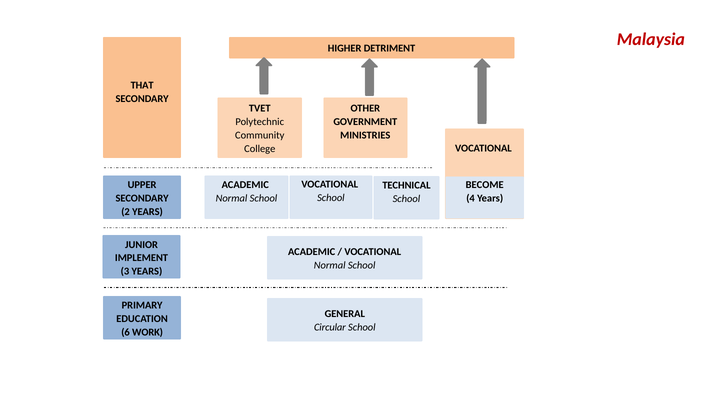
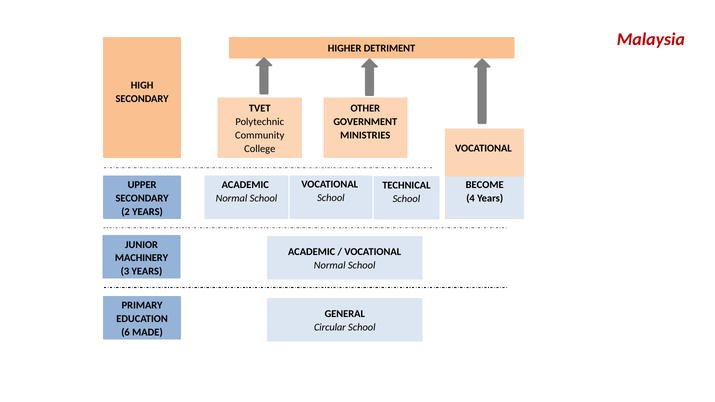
THAT: THAT -> HIGH
IMPLEMENT: IMPLEMENT -> MACHINERY
WORK: WORK -> MADE
